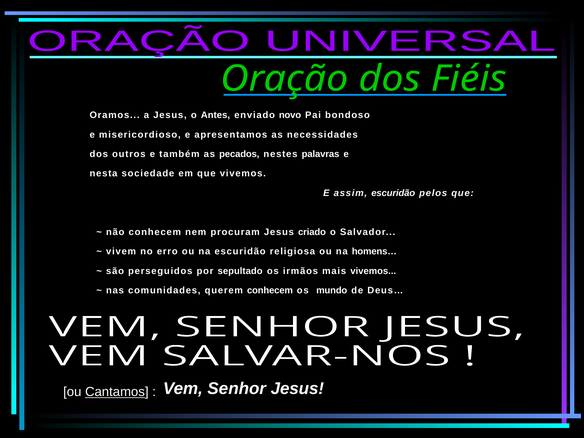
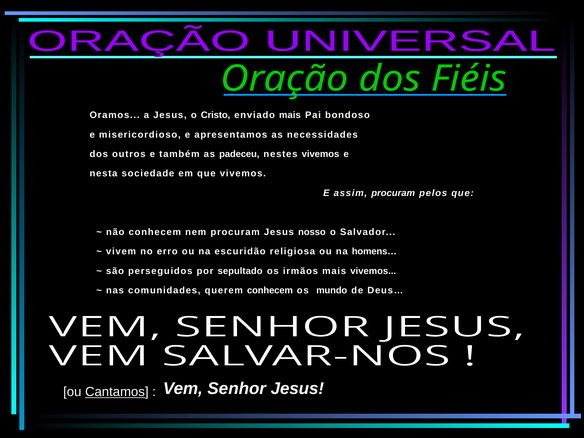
Antes: Antes -> Cristo
enviado novo: novo -> mais
pecados: pecados -> padeceu
nestes palavras: palavras -> vivemos
assim escuridão: escuridão -> procuram
criado: criado -> nosso
